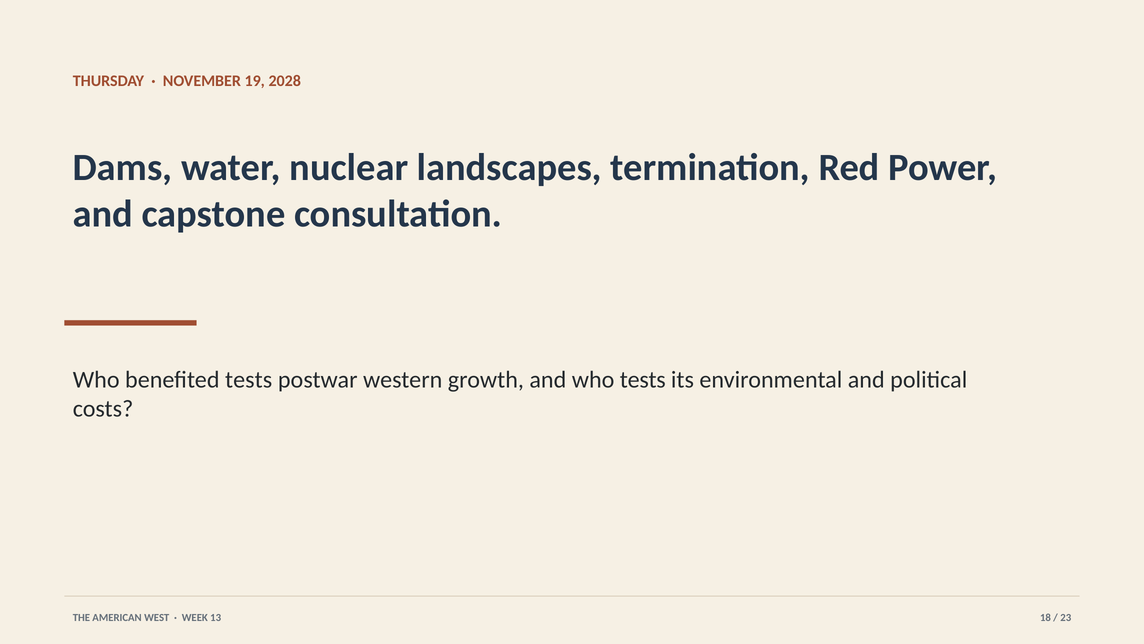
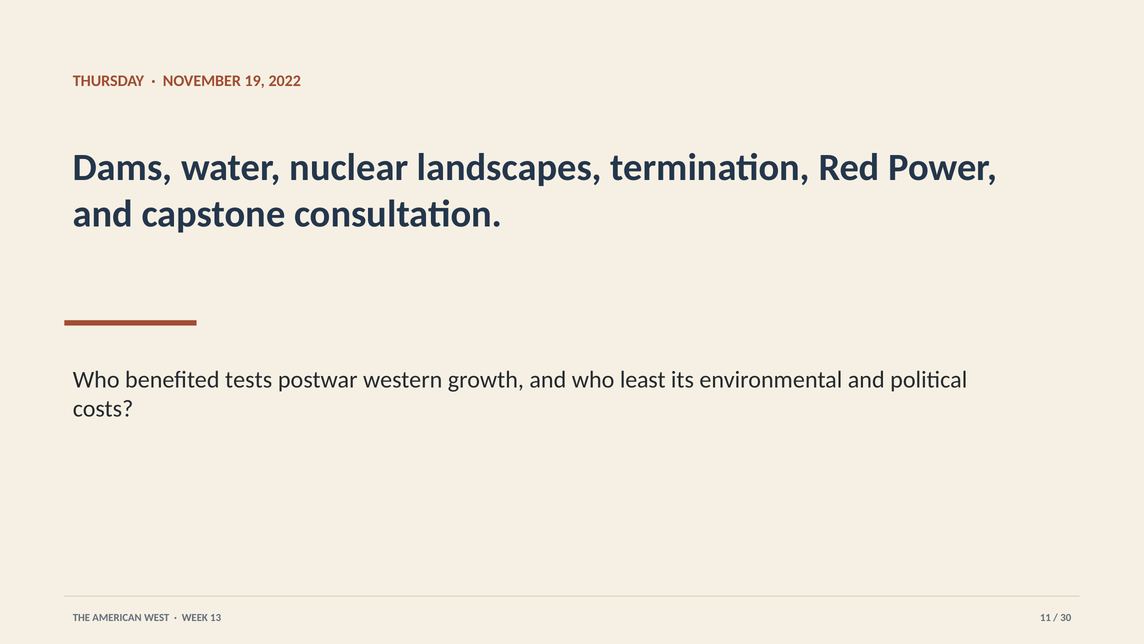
2028: 2028 -> 2022
who tests: tests -> least
18: 18 -> 11
23: 23 -> 30
